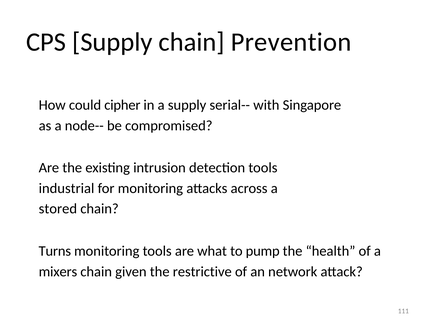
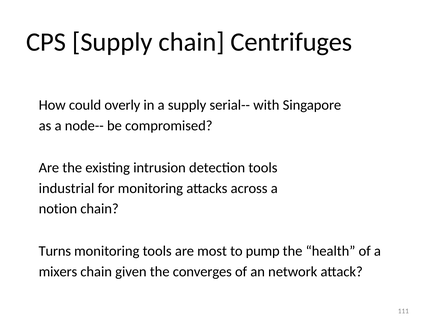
Prevention: Prevention -> Centrifuges
cipher: cipher -> overly
stored: stored -> notion
what: what -> most
restrictive: restrictive -> converges
